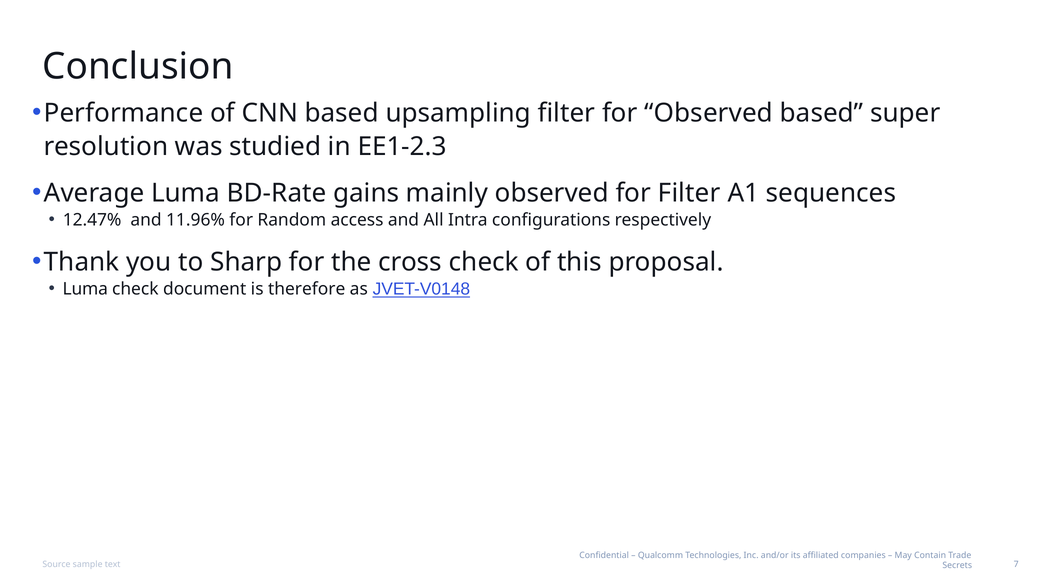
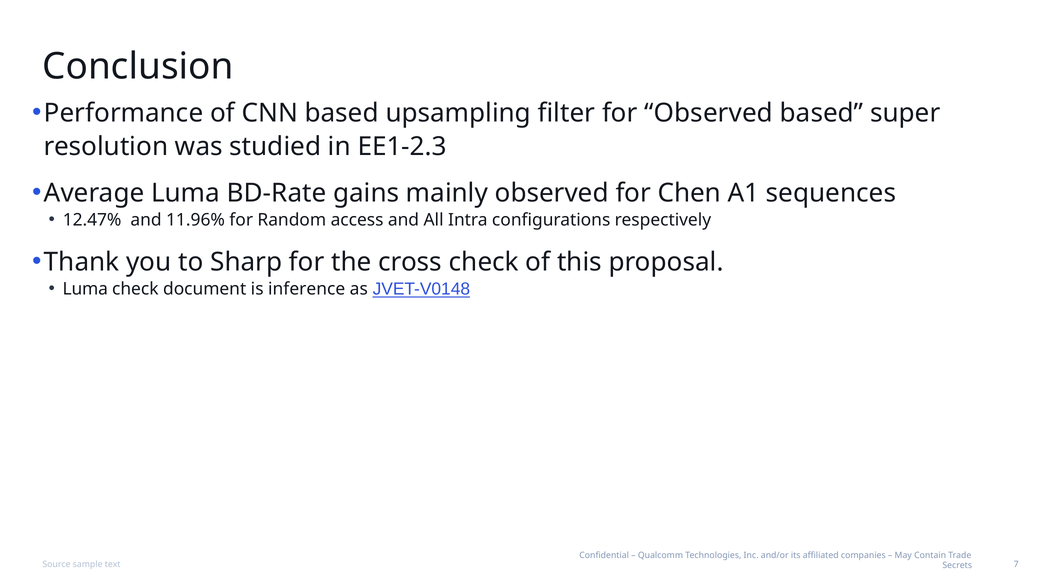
for Filter: Filter -> Chen
therefore: therefore -> inference
